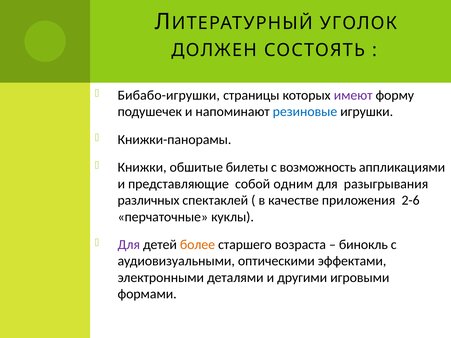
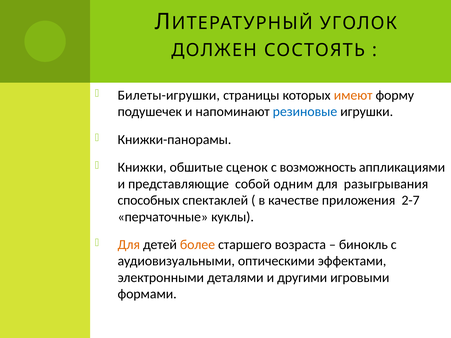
Бибабо-игрушки: Бибабо-игрушки -> Билеты-игрушки
имеют colour: purple -> orange
билеты: билеты -> сценок
различных: различных -> способных
2-6: 2-6 -> 2-7
Для at (129, 245) colour: purple -> orange
